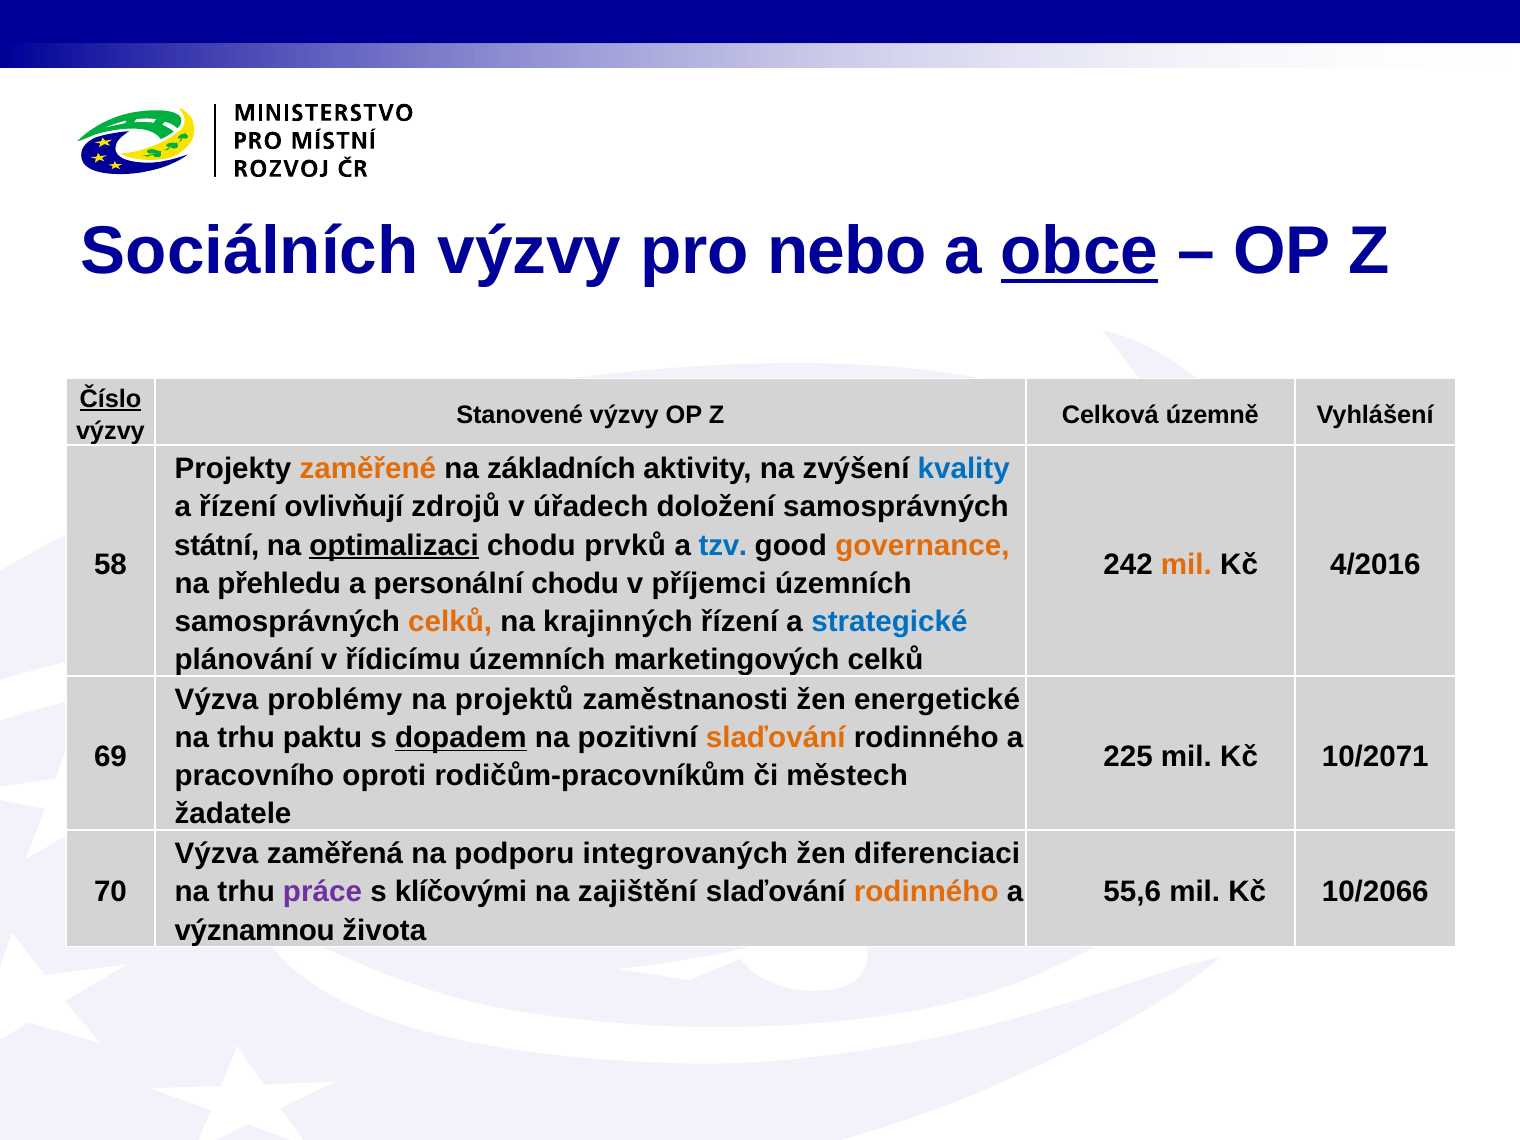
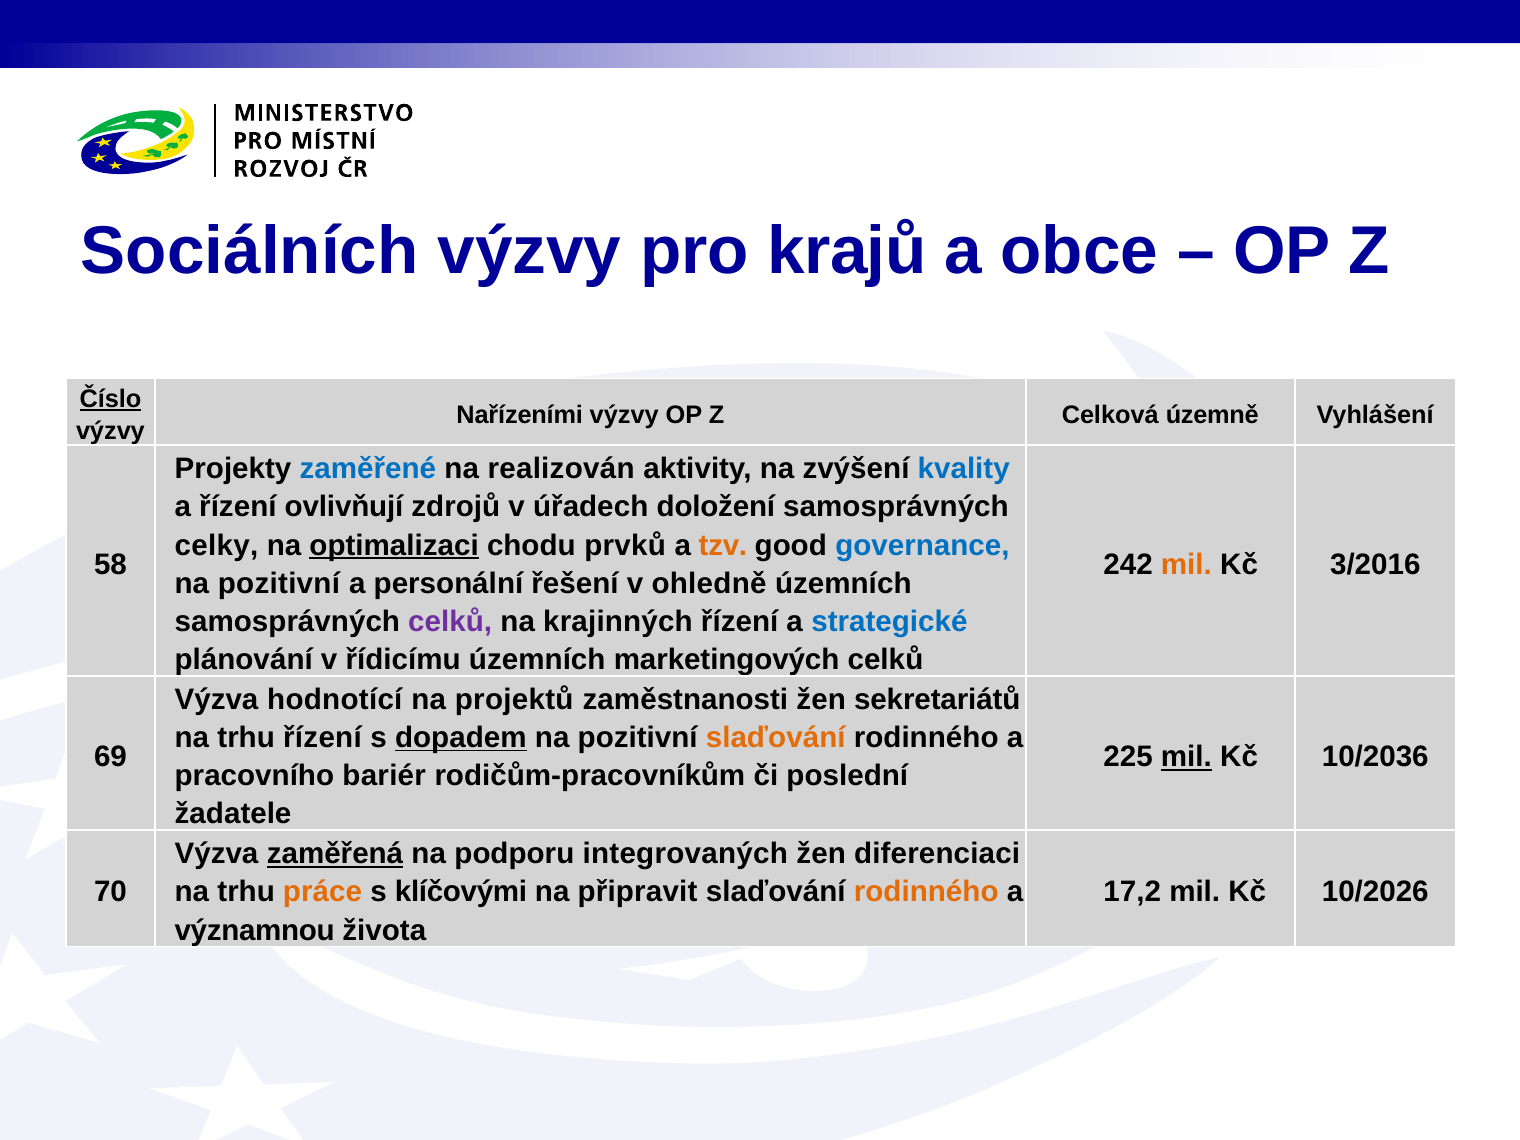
nebo: nebo -> krajů
obce underline: present -> none
Stanovené: Stanovené -> Nařízeními
zaměřené colour: orange -> blue
základních: základních -> realizován
státní: státní -> celky
tzv colour: blue -> orange
governance colour: orange -> blue
4/2016: 4/2016 -> 3/2016
přehledu at (279, 584): přehledu -> pozitivní
personální chodu: chodu -> řešení
příjemci: příjemci -> ohledně
celků at (450, 622) colour: orange -> purple
problémy: problémy -> hodnotící
energetické: energetické -> sekretariátů
trhu paktu: paktu -> řízení
mil at (1186, 757) underline: none -> present
10/2071: 10/2071 -> 10/2036
oproti: oproti -> bariér
městech: městech -> poslední
zaměřená underline: none -> present
práce colour: purple -> orange
zajištění: zajištění -> připravit
55,6: 55,6 -> 17,2
10/2066: 10/2066 -> 10/2026
